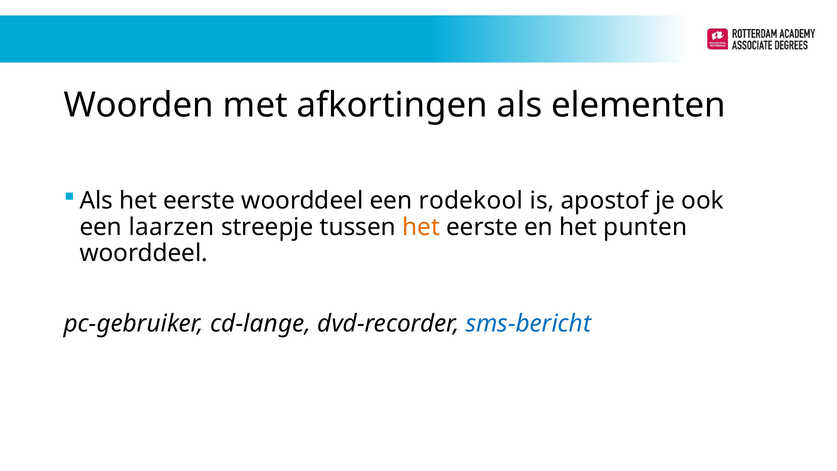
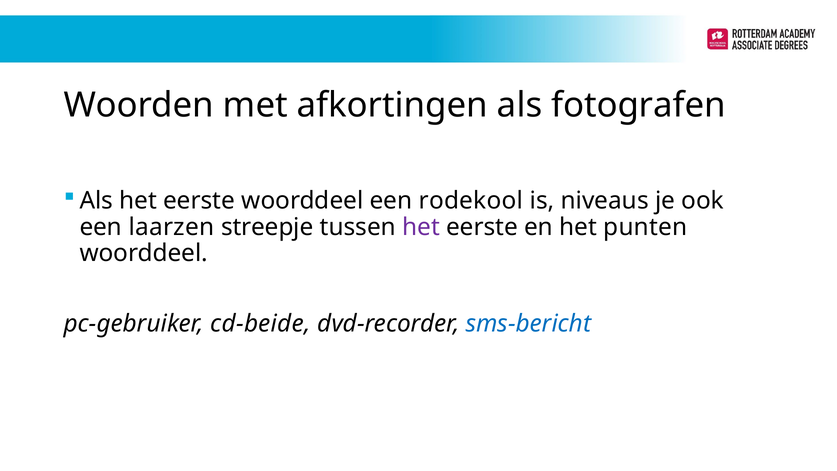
elementen: elementen -> fotografen
apostof: apostof -> niveaus
het at (421, 227) colour: orange -> purple
cd-lange: cd-lange -> cd-beide
